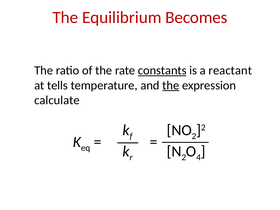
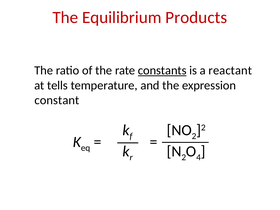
Becomes: Becomes -> Products
the at (171, 85) underline: present -> none
calculate: calculate -> constant
